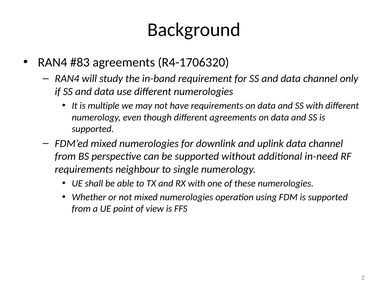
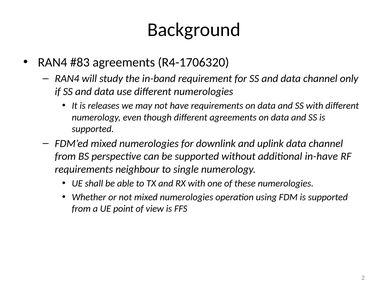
multiple: multiple -> releases
in-need: in-need -> in-have
